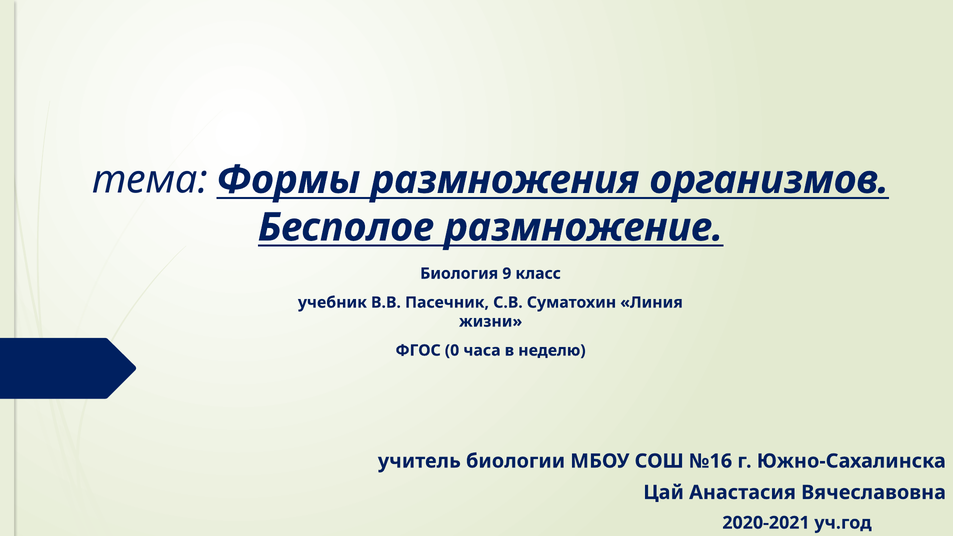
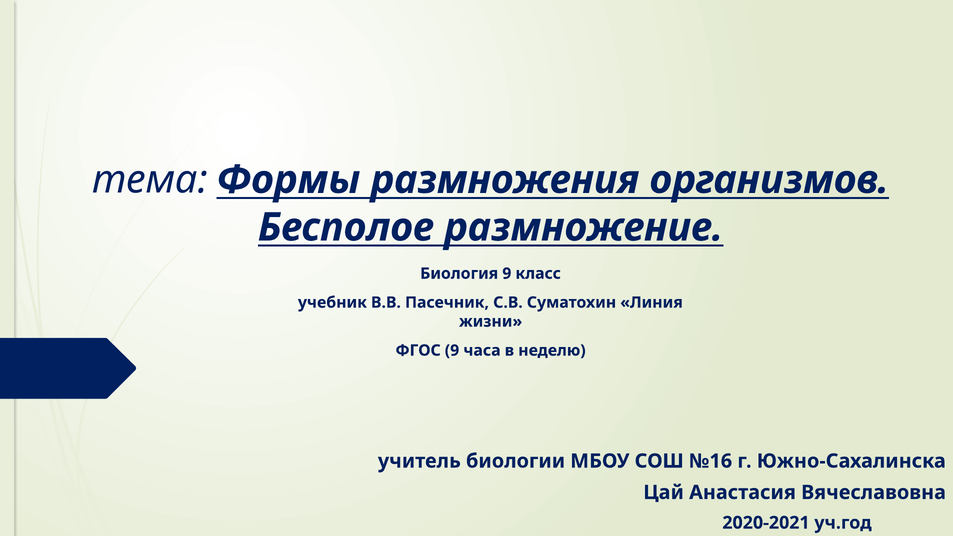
ФГОС 0: 0 -> 9
